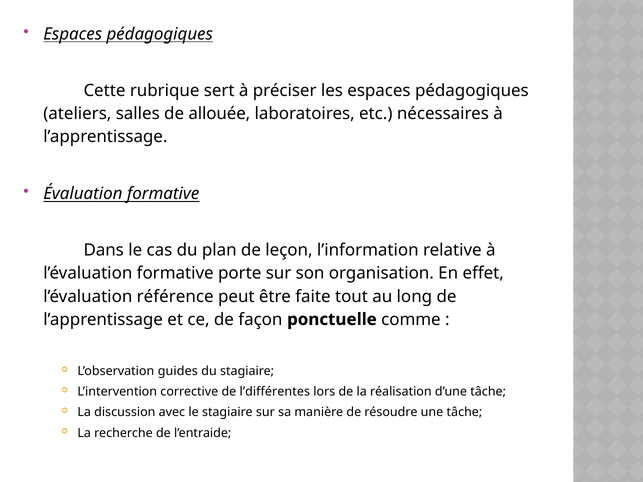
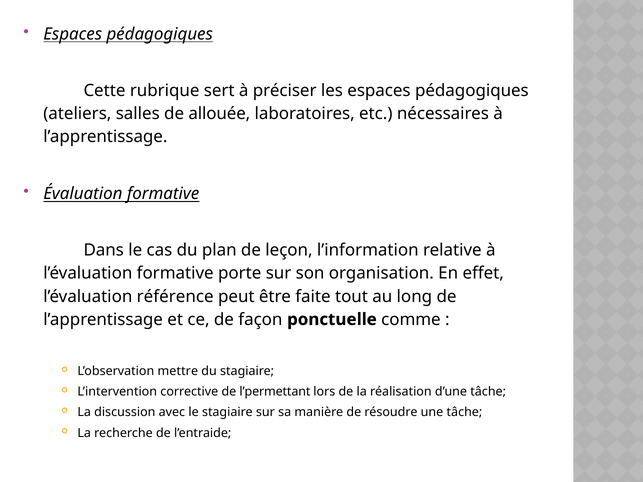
guides: guides -> mettre
l’différentes: l’différentes -> l’permettant
